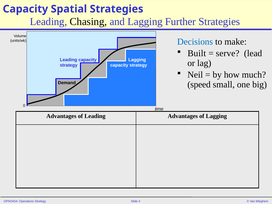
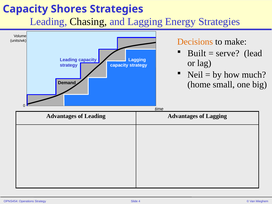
Spatial: Spatial -> Shores
Further: Further -> Energy
Decisions colour: blue -> orange
speed: speed -> home
